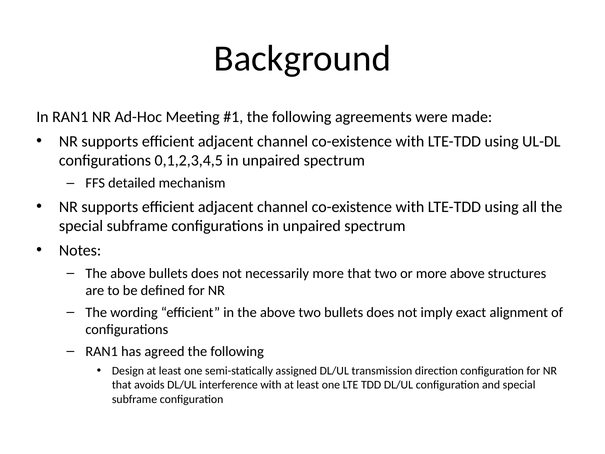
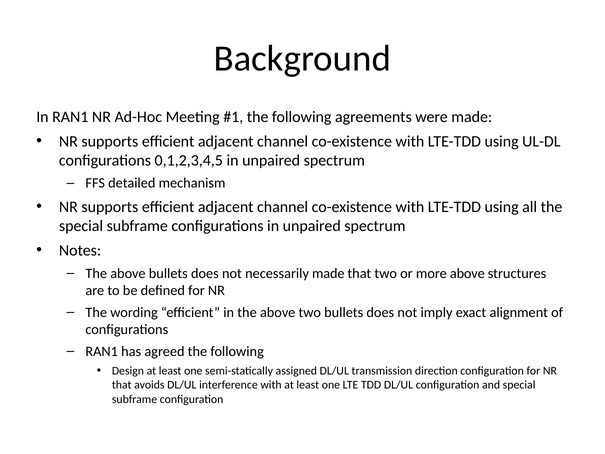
necessarily more: more -> made
